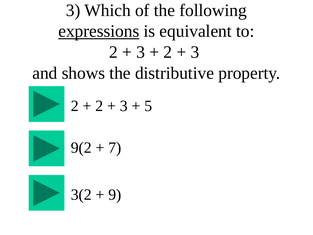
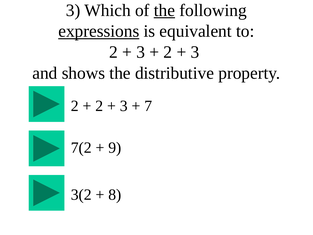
the at (164, 10) underline: none -> present
5: 5 -> 7
9(2: 9(2 -> 7(2
7: 7 -> 9
9: 9 -> 8
